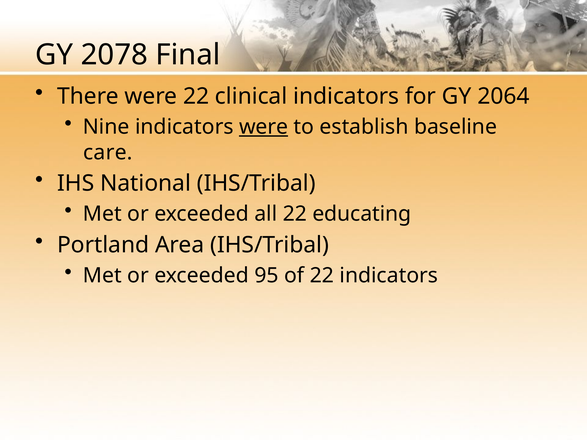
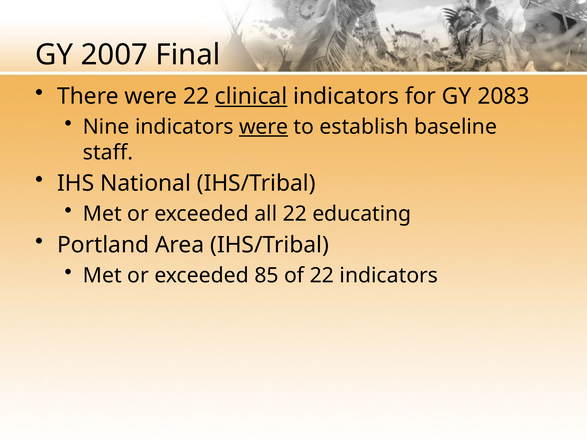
2078: 2078 -> 2007
clinical underline: none -> present
2064: 2064 -> 2083
care: care -> staff
95: 95 -> 85
